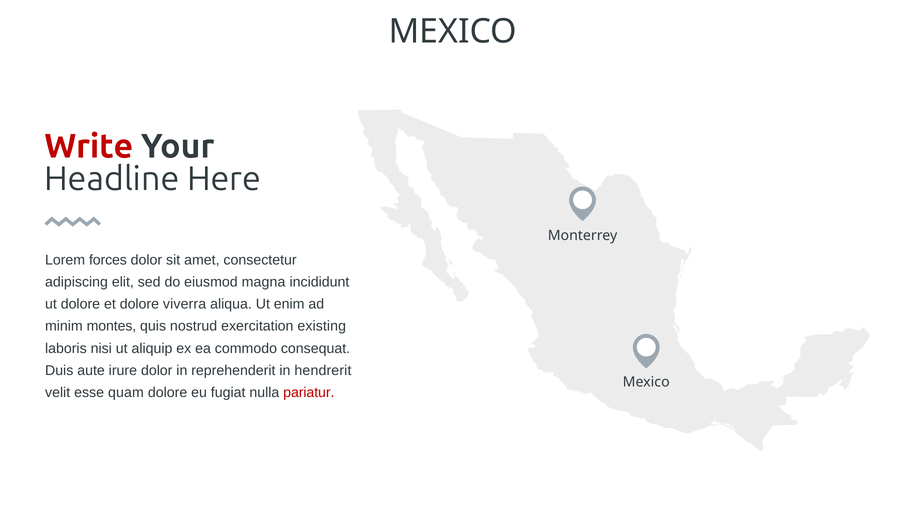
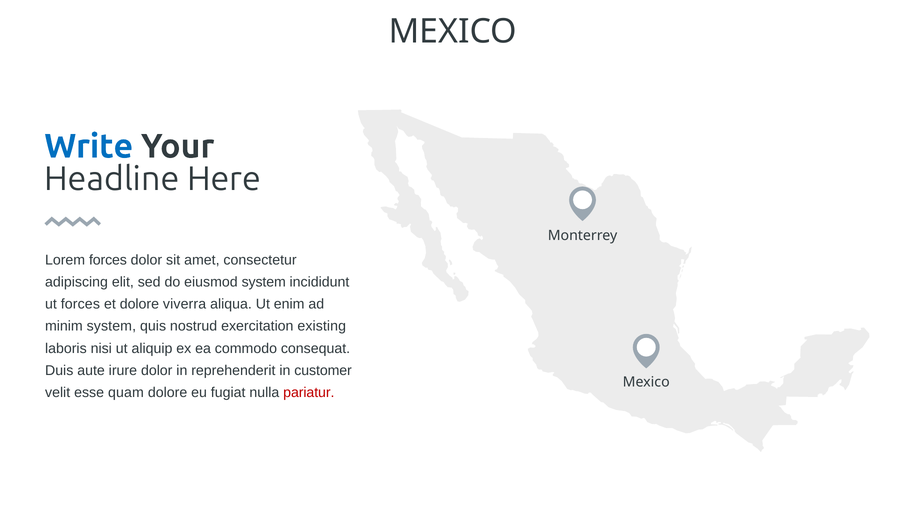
Write colour: red -> blue
eiusmod magna: magna -> system
ut dolore: dolore -> forces
minim montes: montes -> system
hendrerit: hendrerit -> customer
